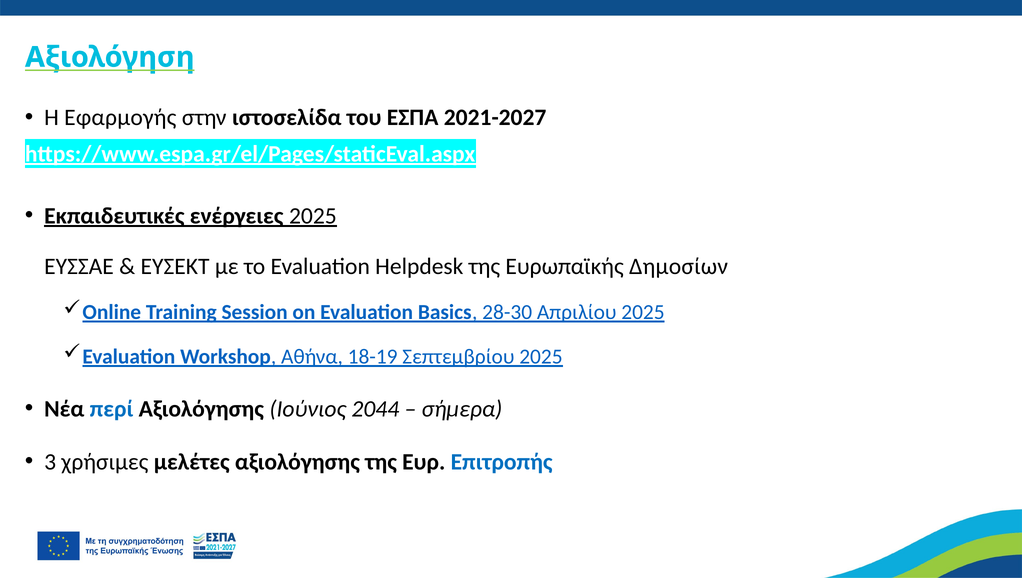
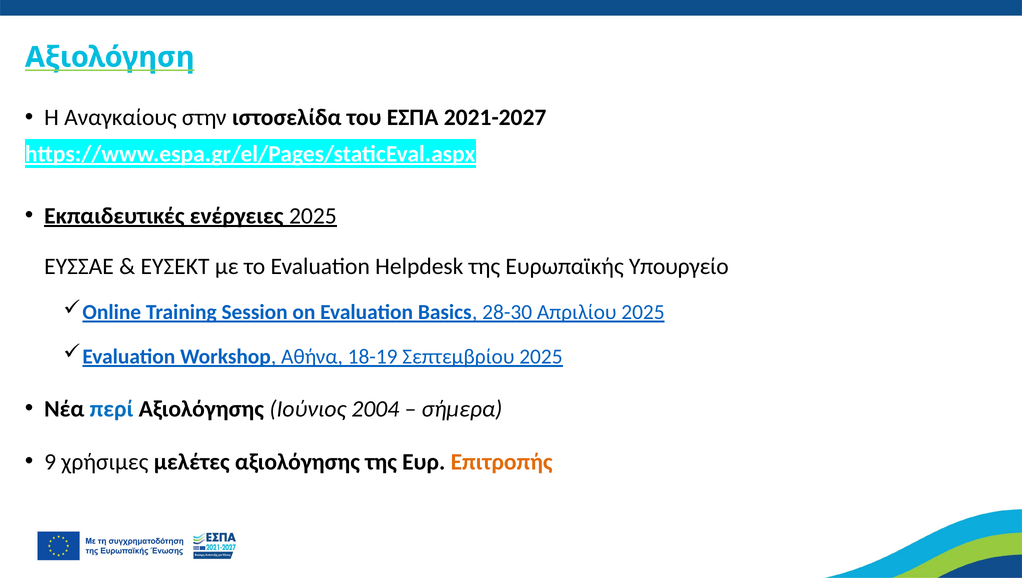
Εφαρμογής: Εφαρμογής -> Αναγκαίους
Δημοσίων: Δημοσίων -> Υπουργείο
2044: 2044 -> 2004
3: 3 -> 9
Επιτροπής colour: blue -> orange
